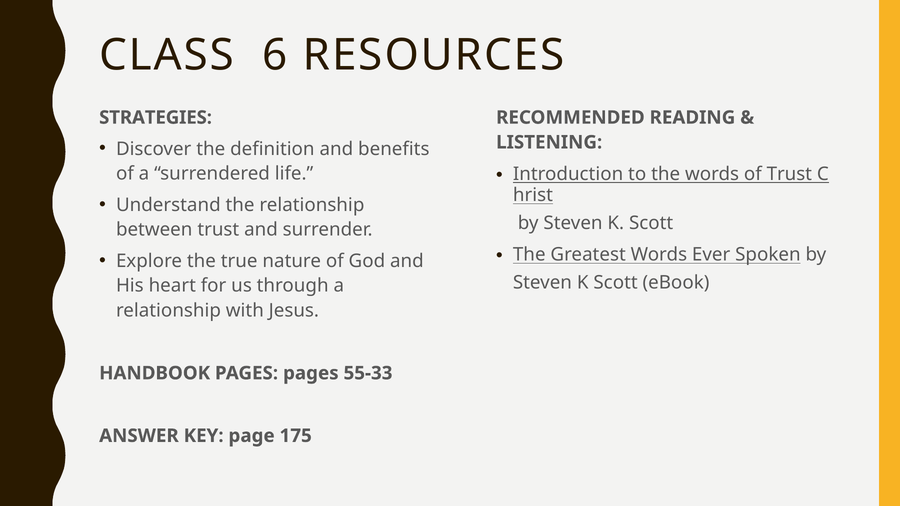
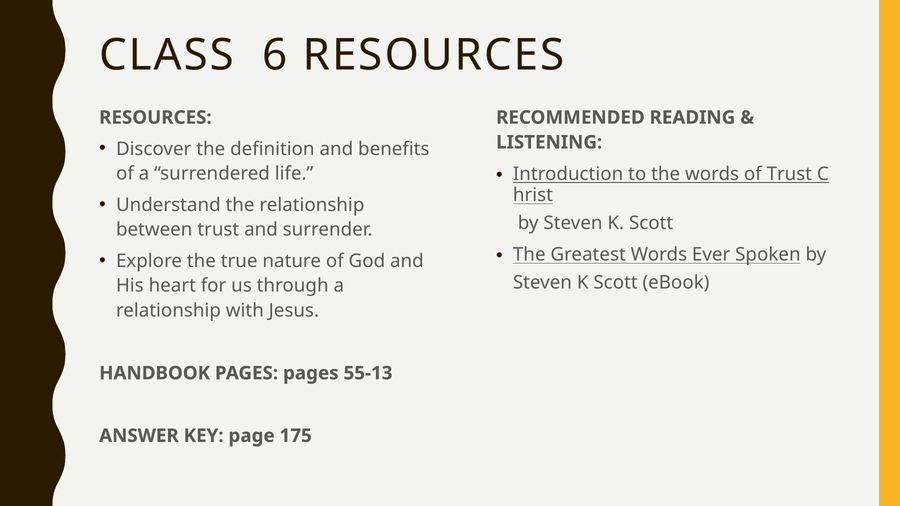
STRATEGIES at (156, 118): STRATEGIES -> RESOURCES
55-33: 55-33 -> 55-13
